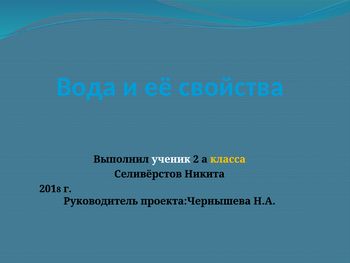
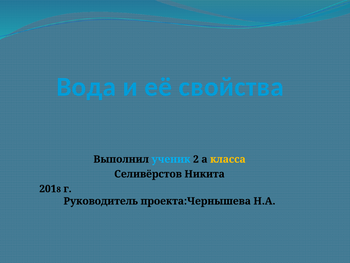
ученик colour: white -> light blue
